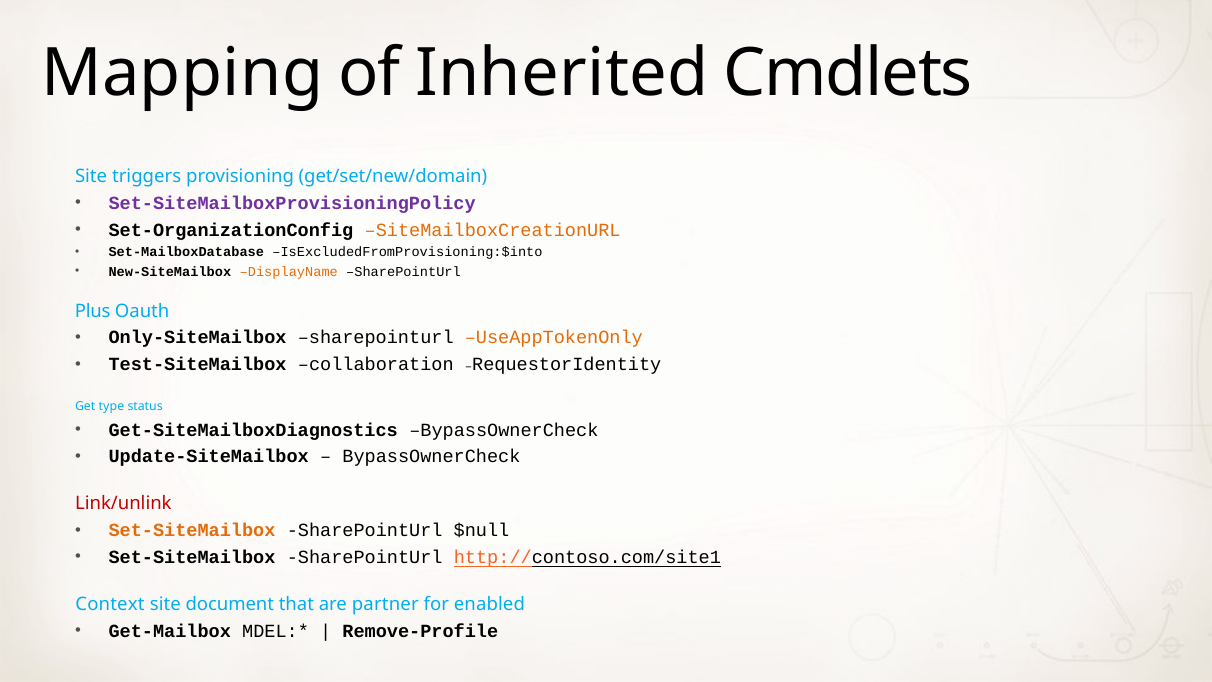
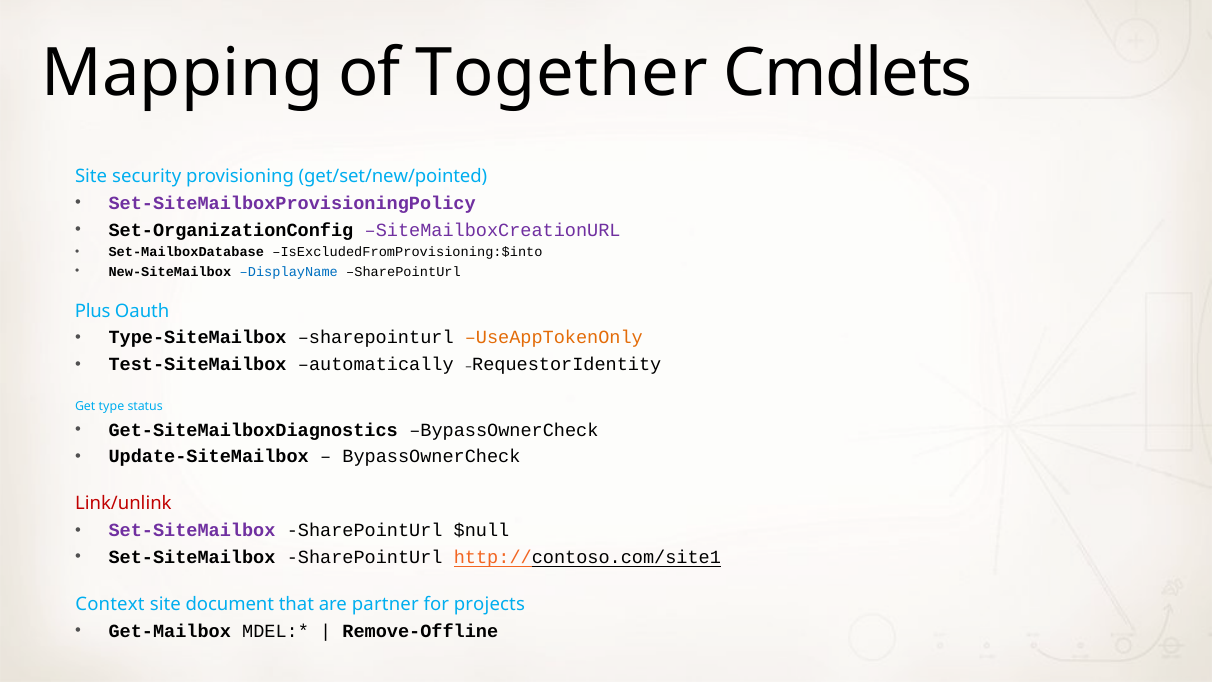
Inherited: Inherited -> Together
triggers: triggers -> security
get/set/new/domain: get/set/new/domain -> get/set/new/pointed
SiteMailboxCreationURL colour: orange -> purple
DisplayName colour: orange -> blue
Only-SiteMailbox: Only-SiteMailbox -> Type-SiteMailbox
collaboration: collaboration -> automatically
Set-SiteMailbox at (192, 530) colour: orange -> purple
enabled: enabled -> projects
Remove-Profile: Remove-Profile -> Remove-Offline
